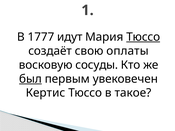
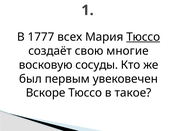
идут: идут -> всех
оплаты: оплаты -> многие
был underline: present -> none
Кертис: Кертис -> Вскоре
